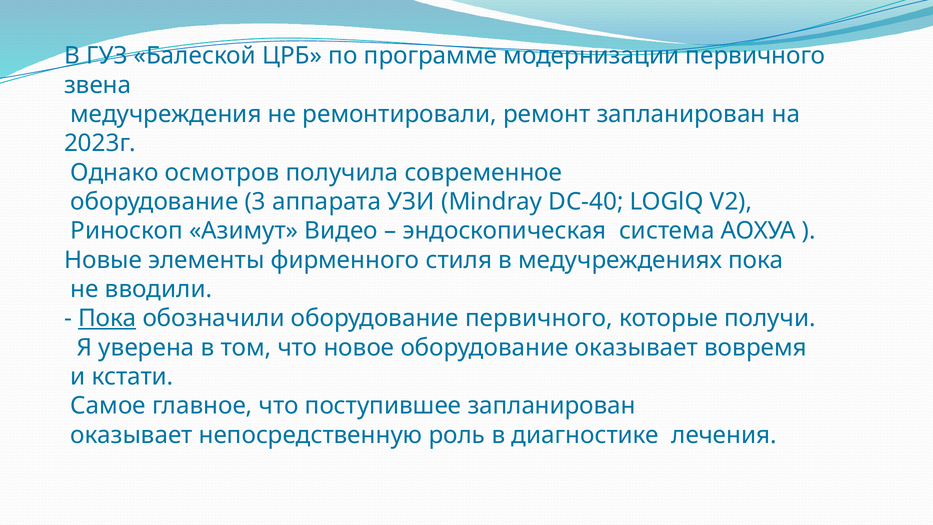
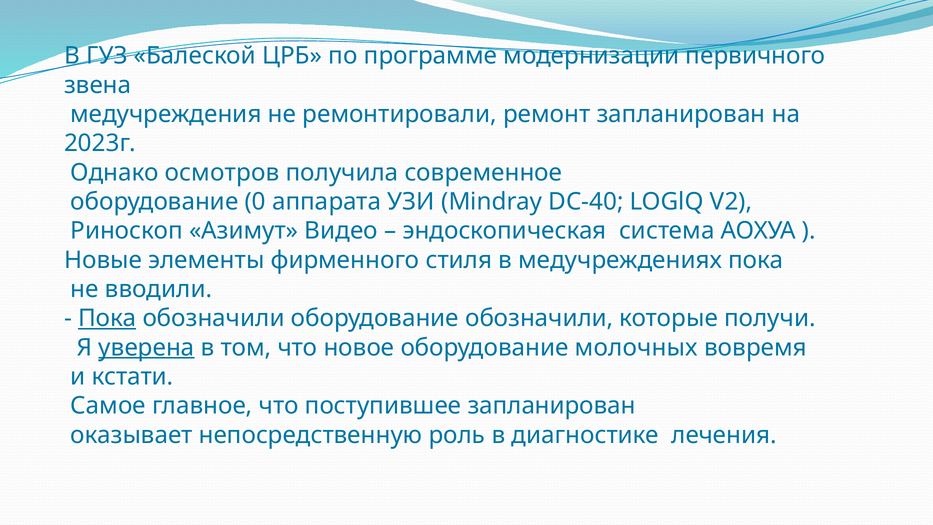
3: 3 -> 0
оборудование первичного: первичного -> обозначили
уверена underline: none -> present
оборудование оказывает: оказывает -> молочных
